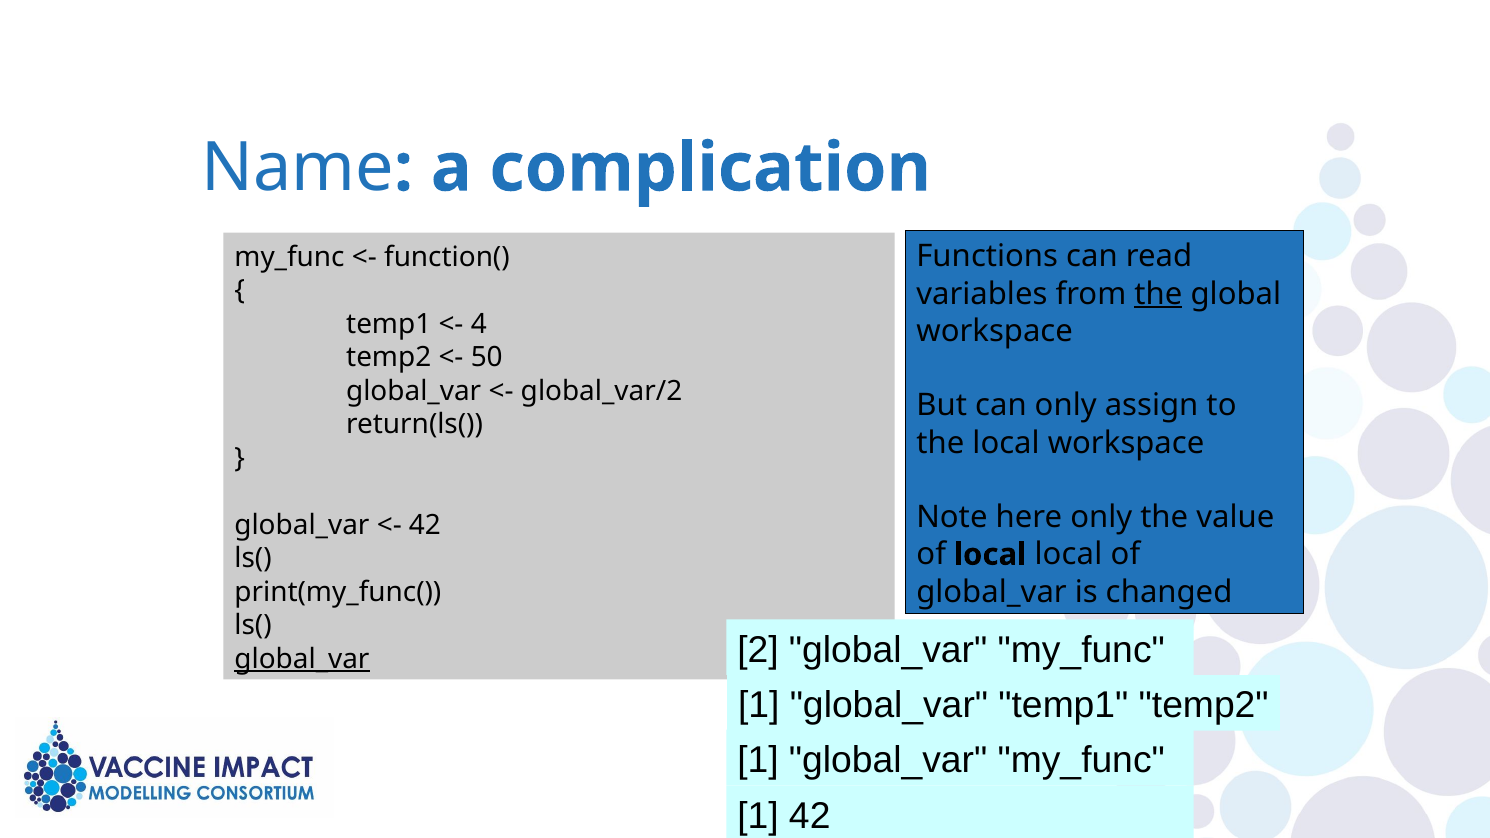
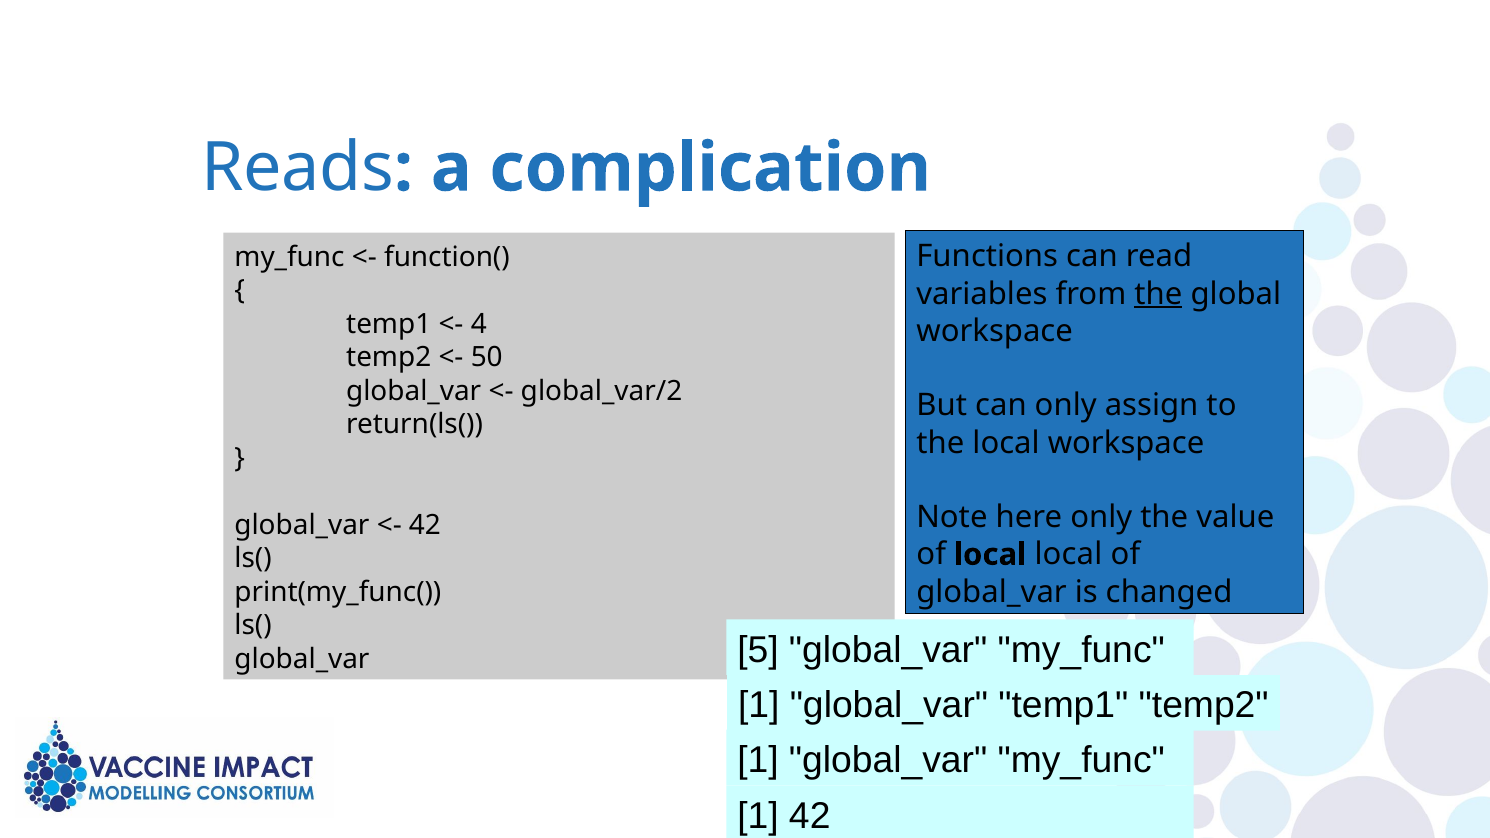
Name: Name -> Reads
2: 2 -> 5
global_var at (302, 659) underline: present -> none
